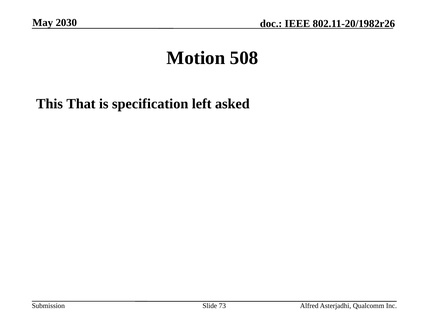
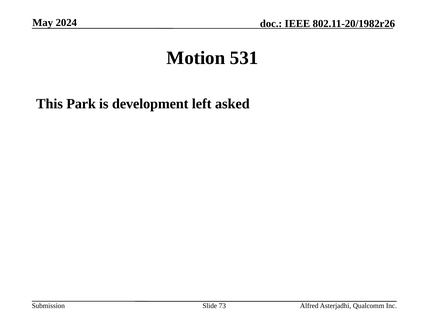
2030: 2030 -> 2024
508: 508 -> 531
That: That -> Park
specification: specification -> development
